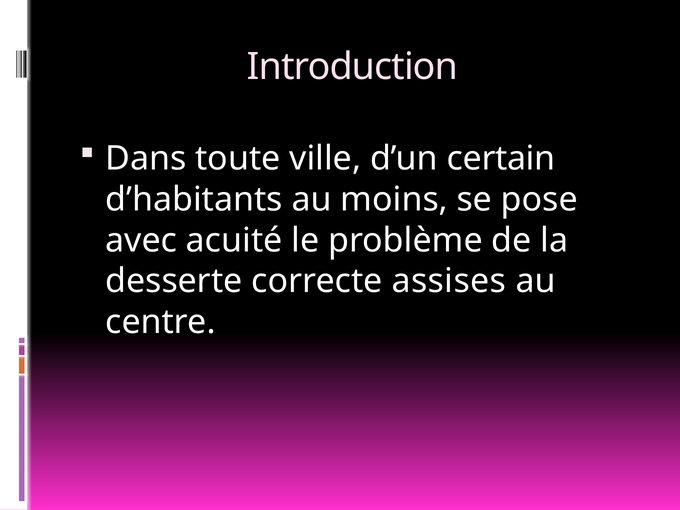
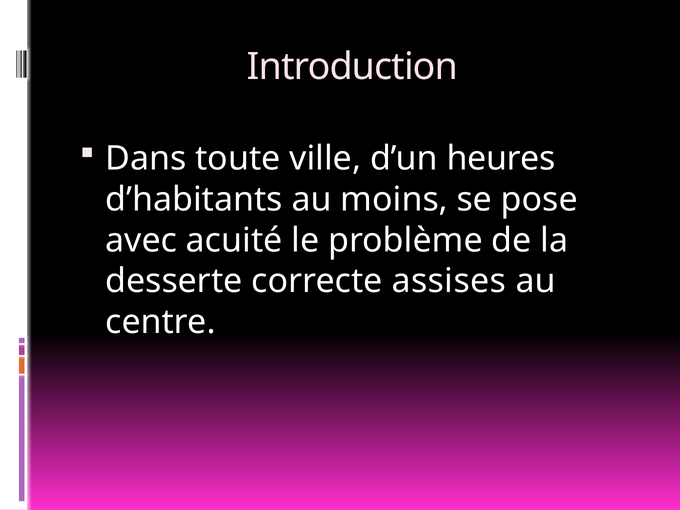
certain: certain -> heures
